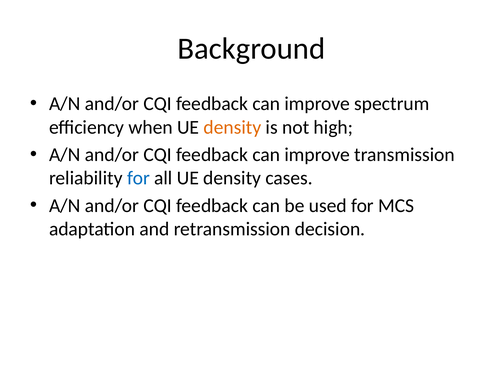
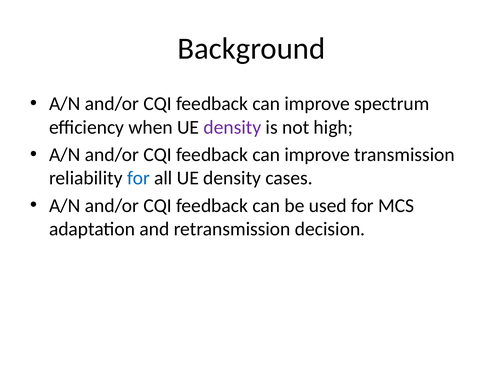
density at (232, 127) colour: orange -> purple
